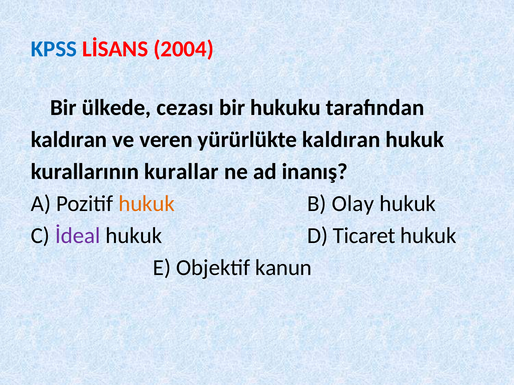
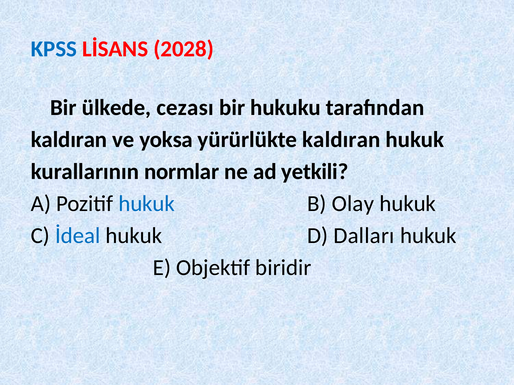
2004: 2004 -> 2028
veren: veren -> yoksa
kurallar: kurallar -> normlar
inanış: inanış -> yetkili
hukuk at (147, 204) colour: orange -> blue
İdeal colour: purple -> blue
Ticaret: Ticaret -> Dalları
kanun: kanun -> biridir
